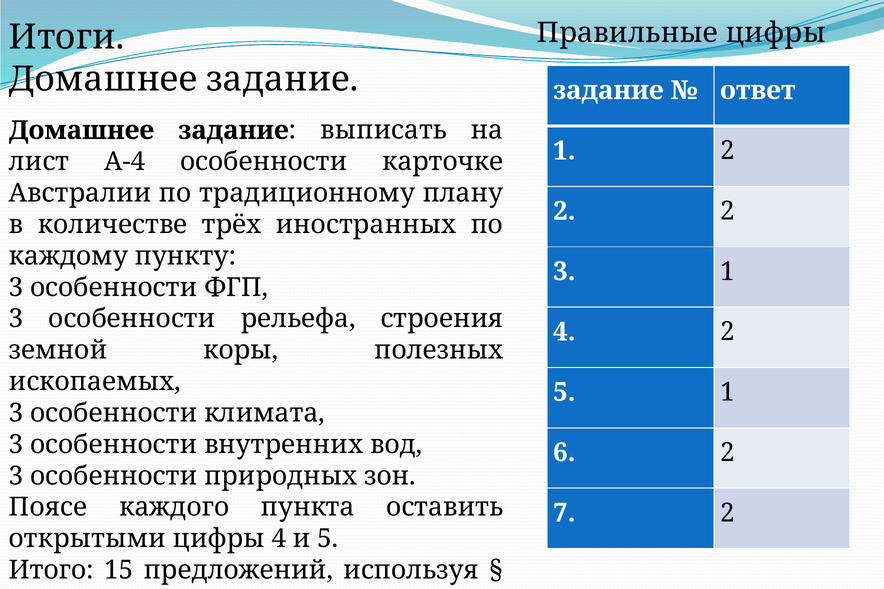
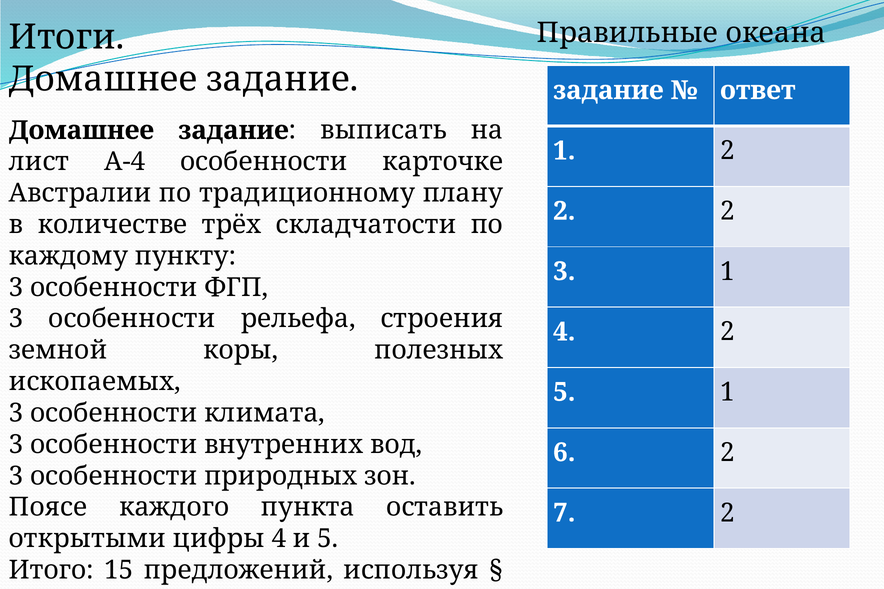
Правильные цифры: цифры -> океана
иностранных: иностранных -> складчатости
